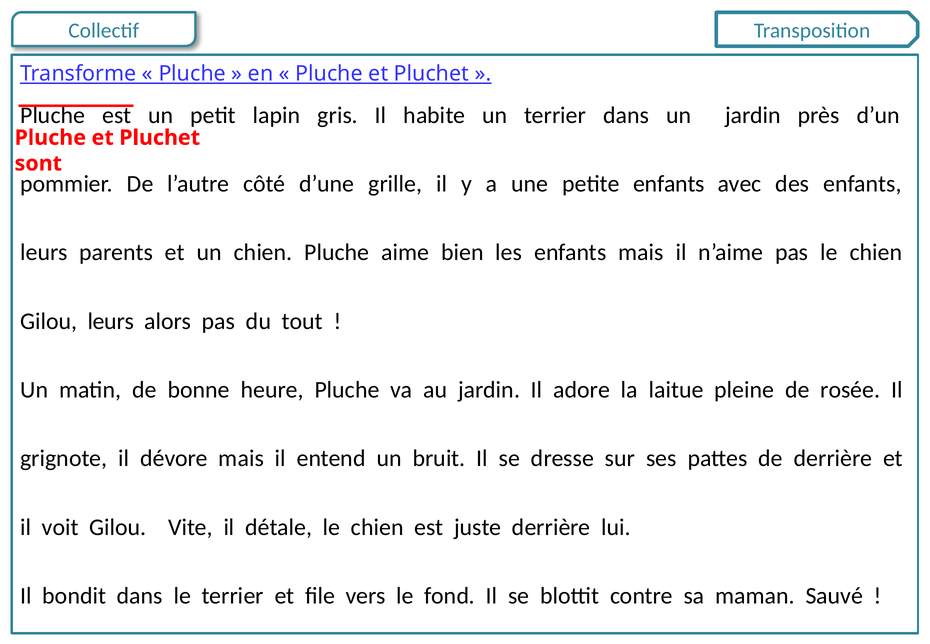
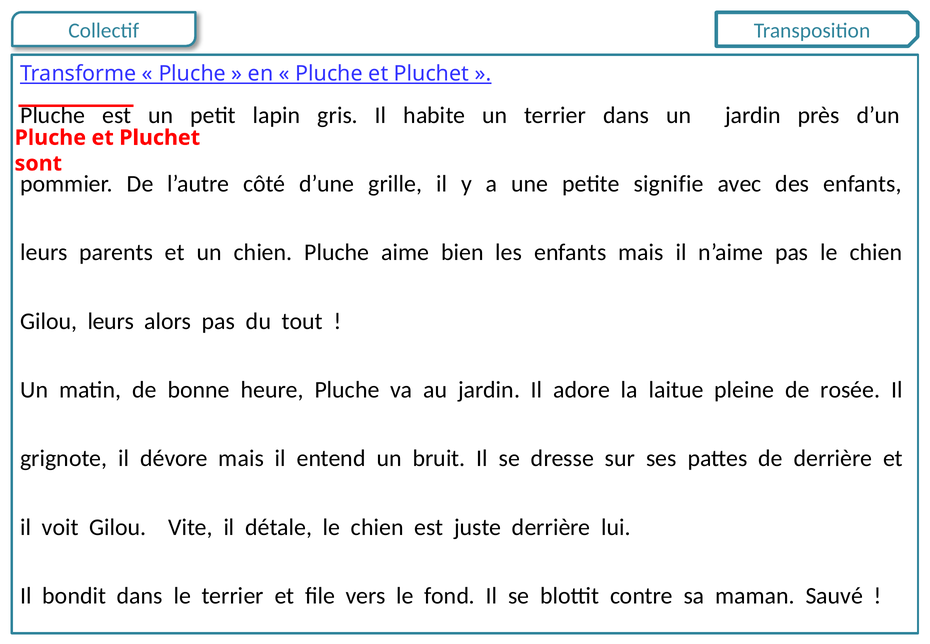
petite enfants: enfants -> signifie
